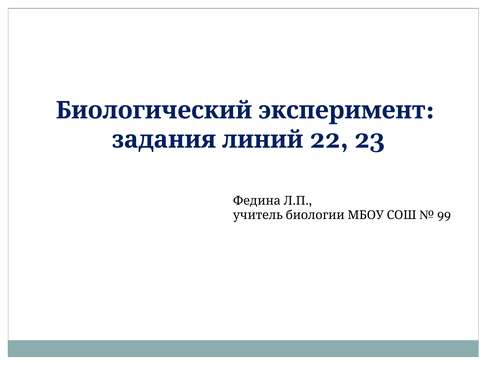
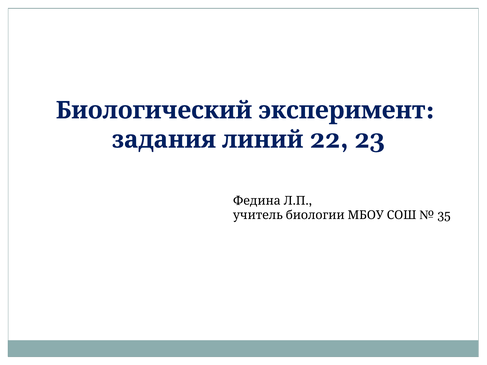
99: 99 -> 35
